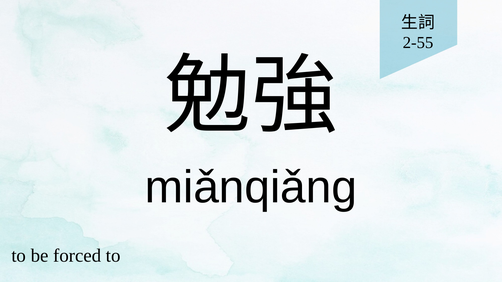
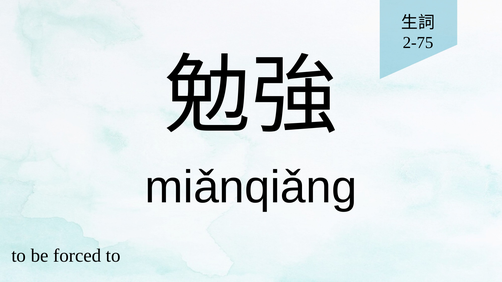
2-55: 2-55 -> 2-75
